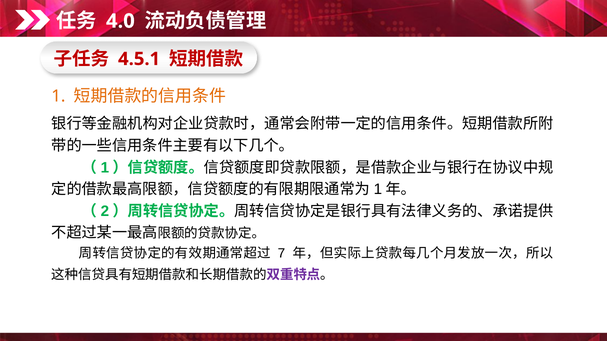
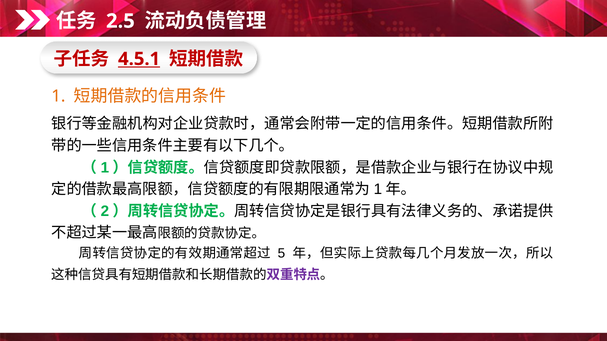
4.0: 4.0 -> 2.5
4.5.1 underline: none -> present
7: 7 -> 5
